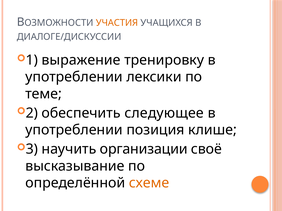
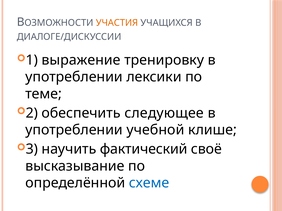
позиция: позиция -> учебной
организации: организации -> фактический
схеме colour: orange -> blue
